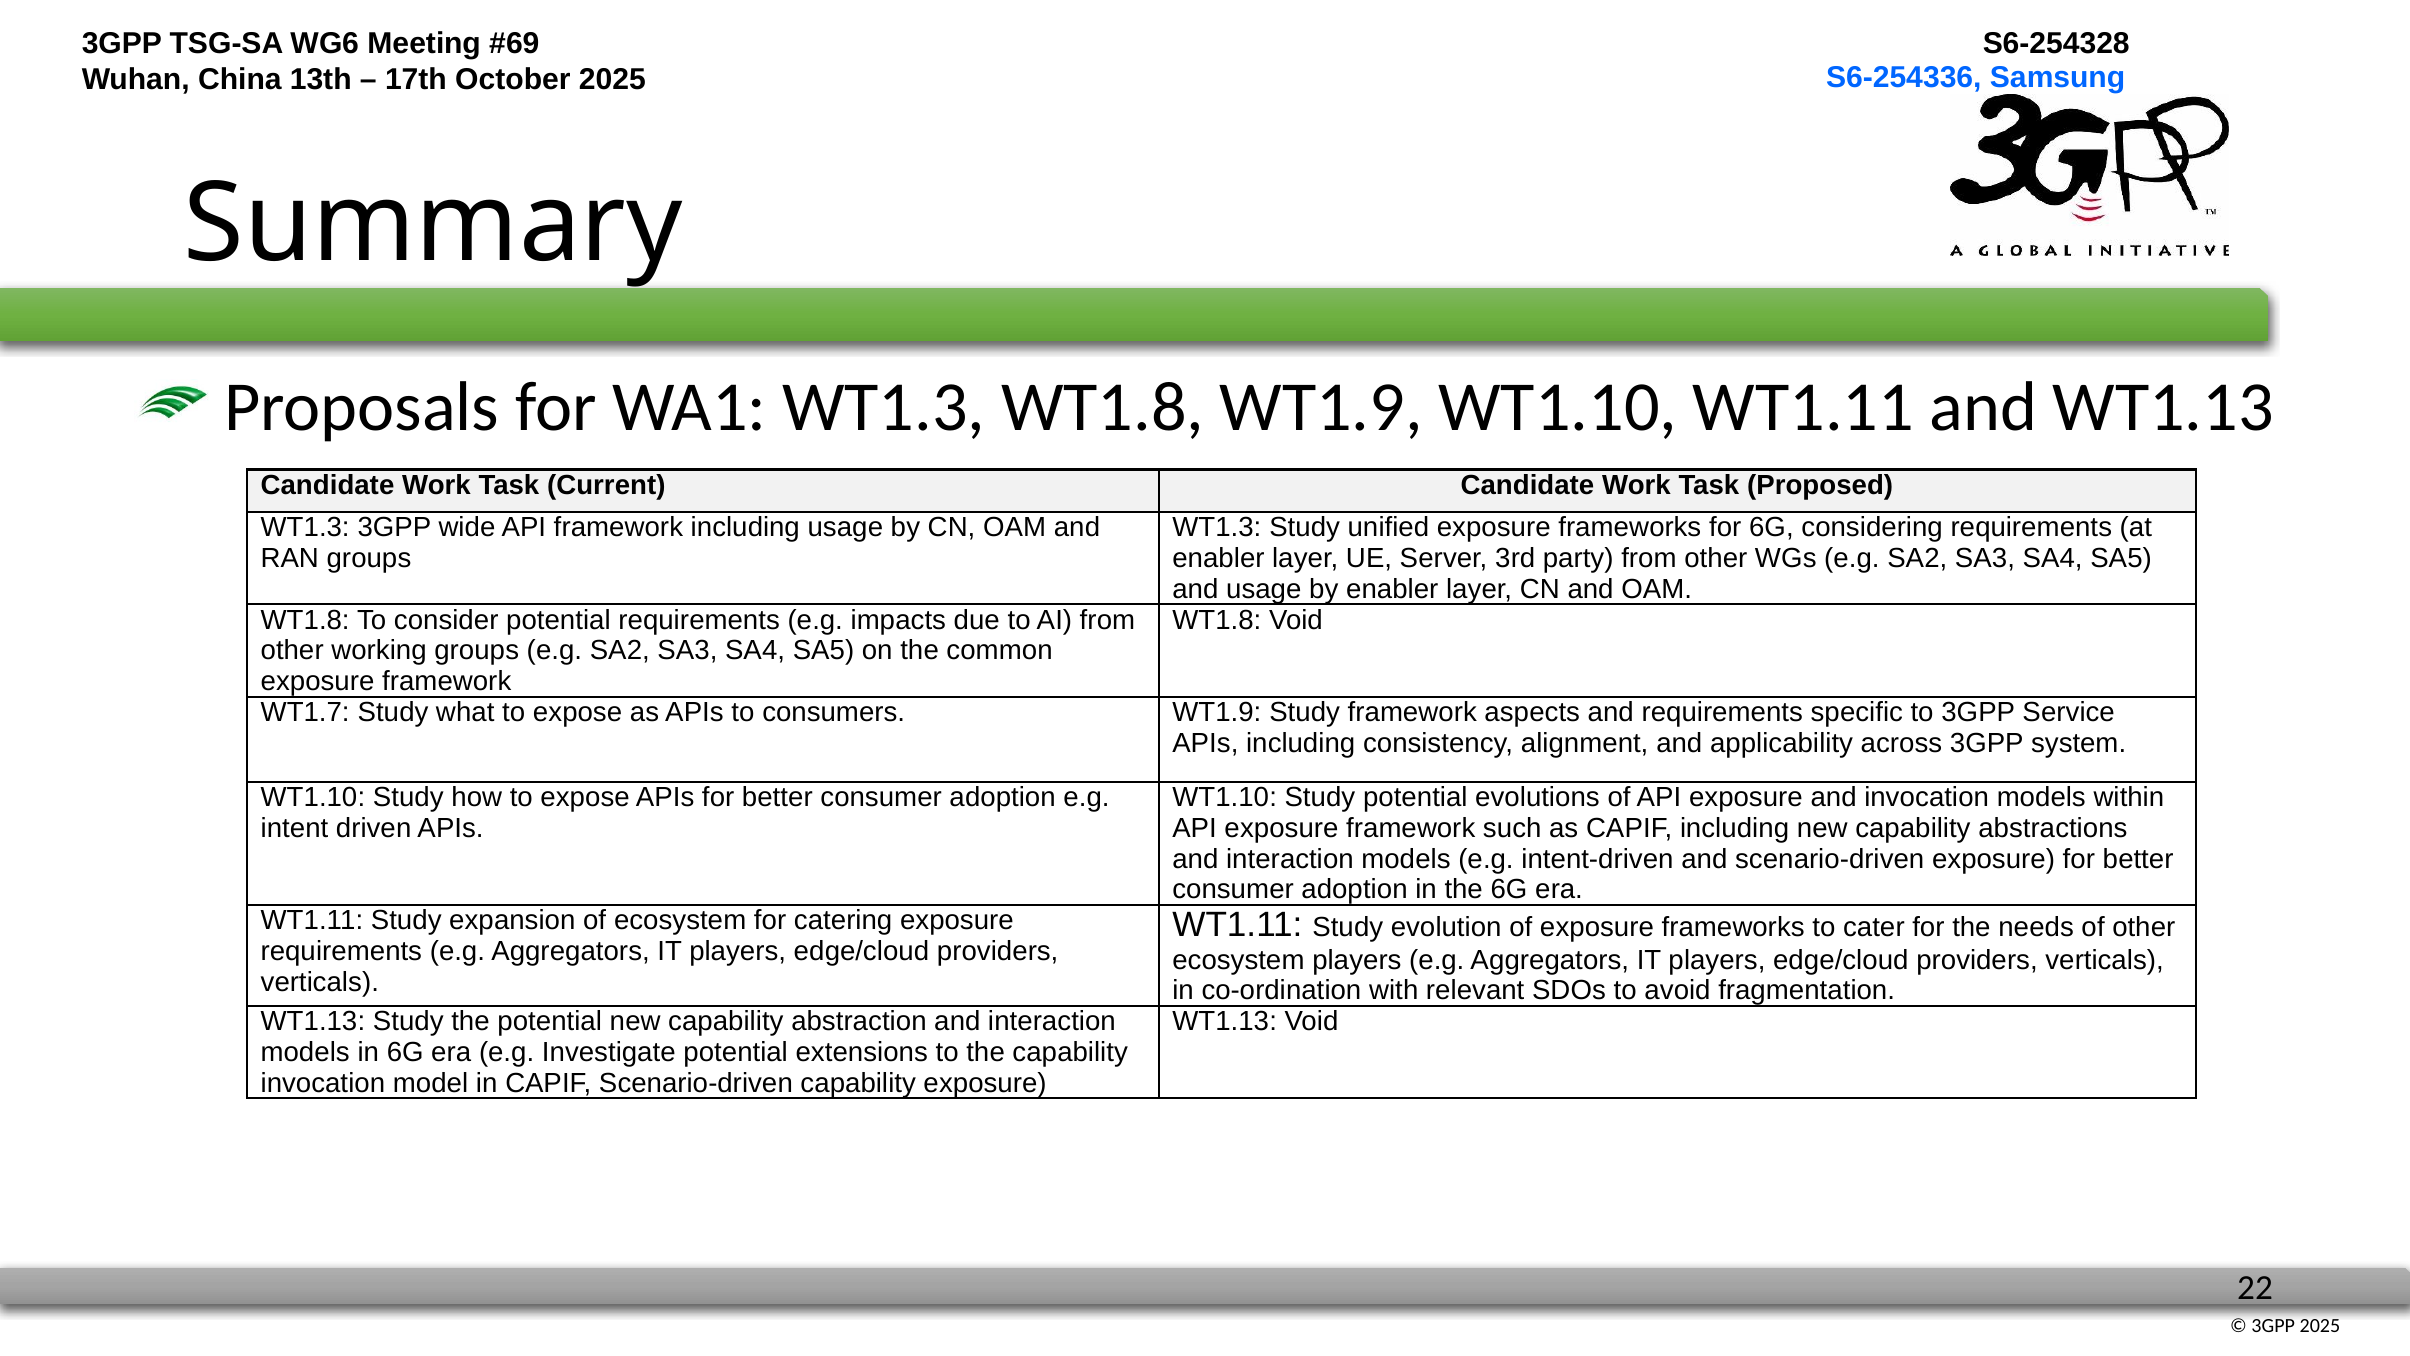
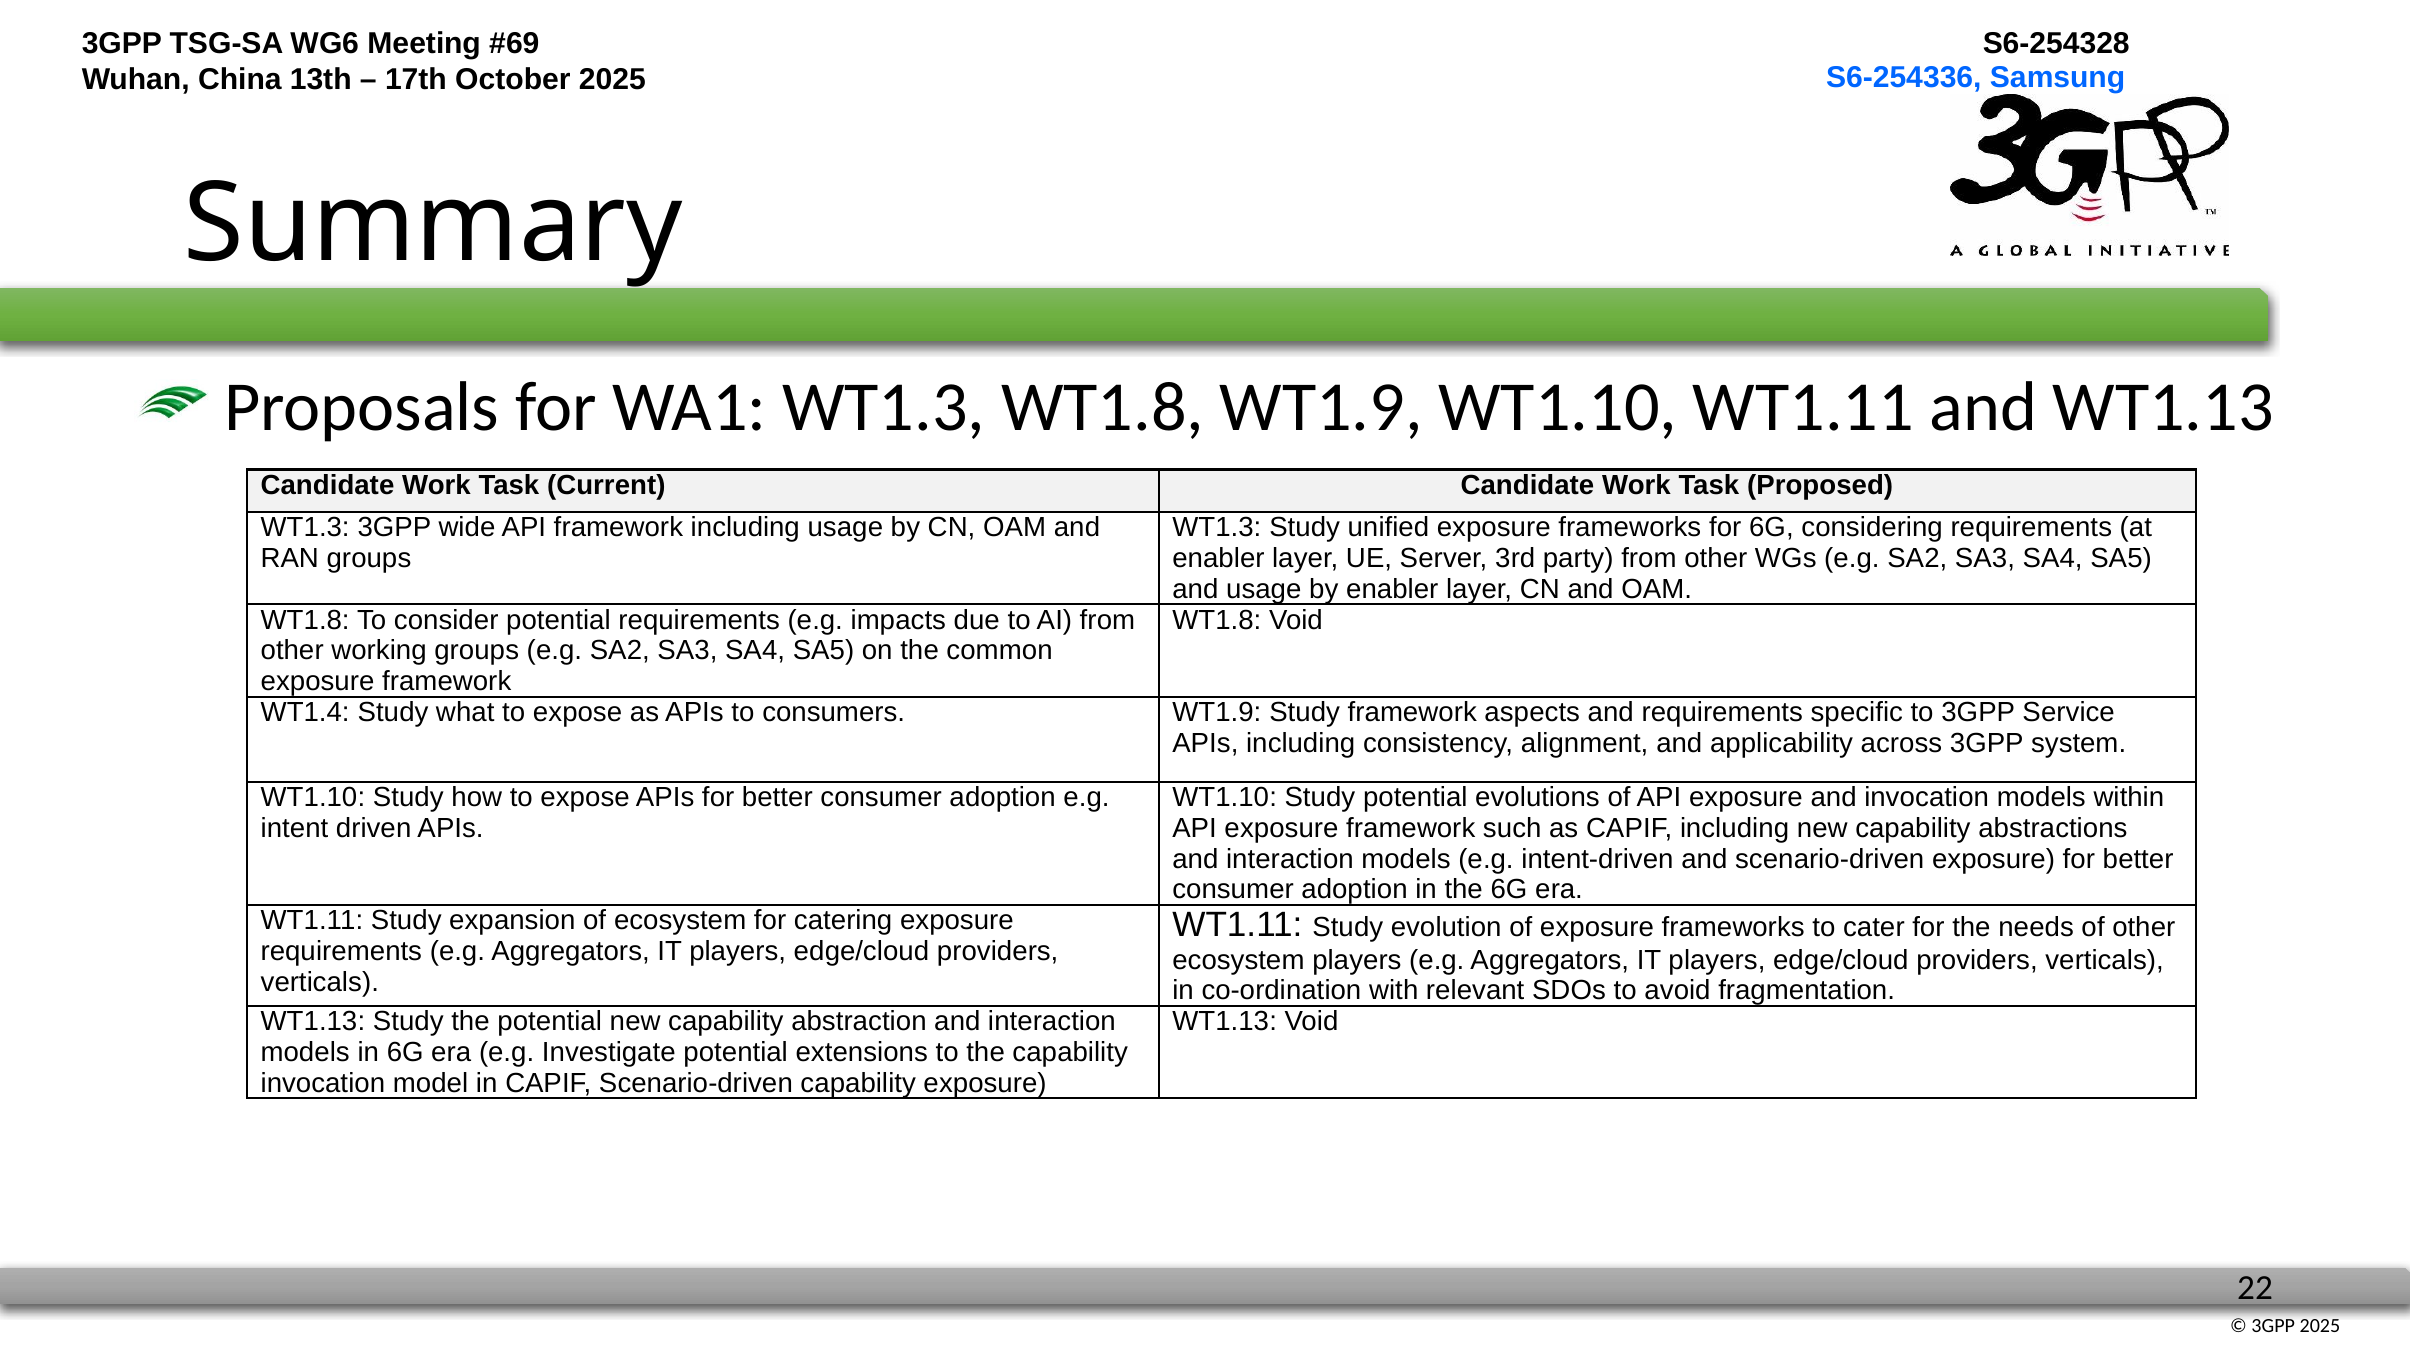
WT1.7: WT1.7 -> WT1.4
